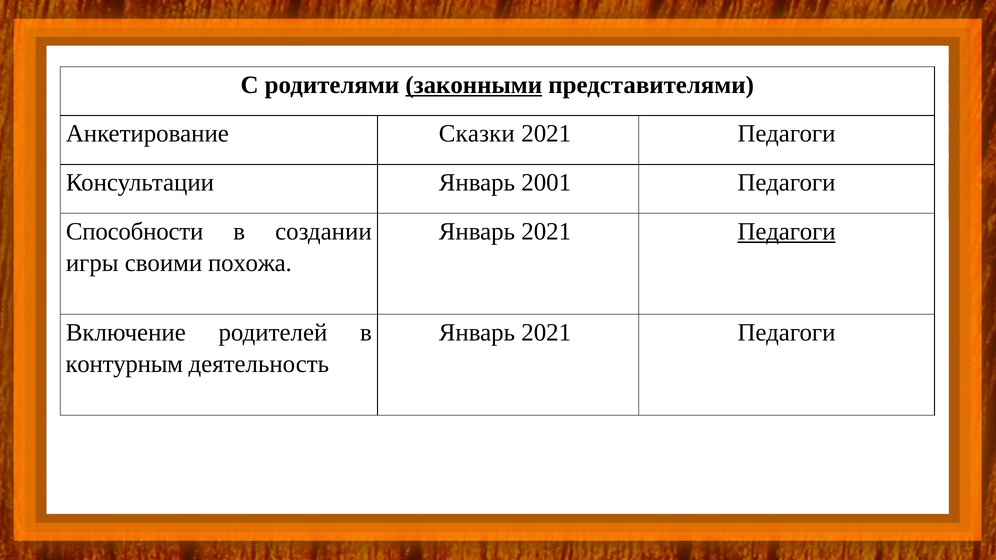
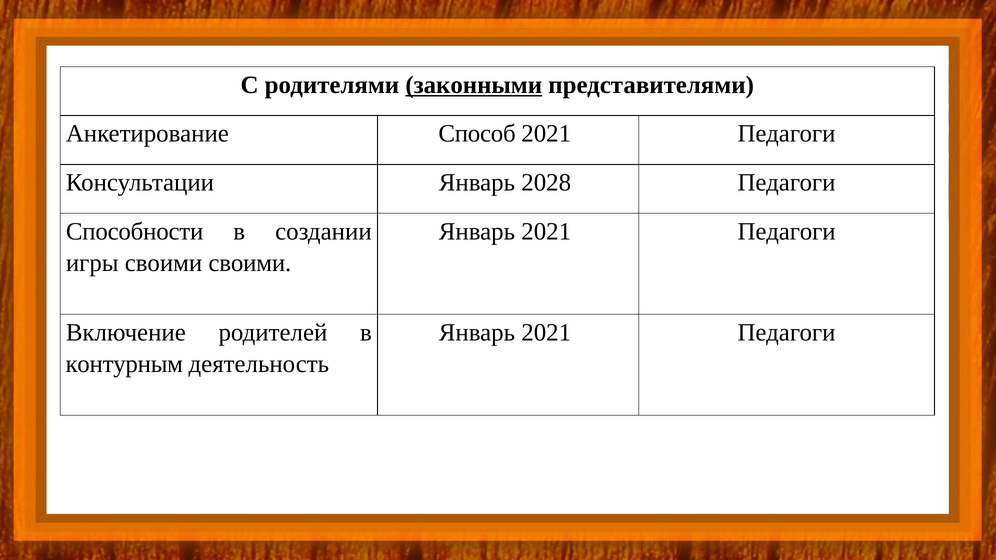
Сказки: Сказки -> Способ
2001: 2001 -> 2028
Педагоги at (787, 231) underline: present -> none
своими похожа: похожа -> своими
